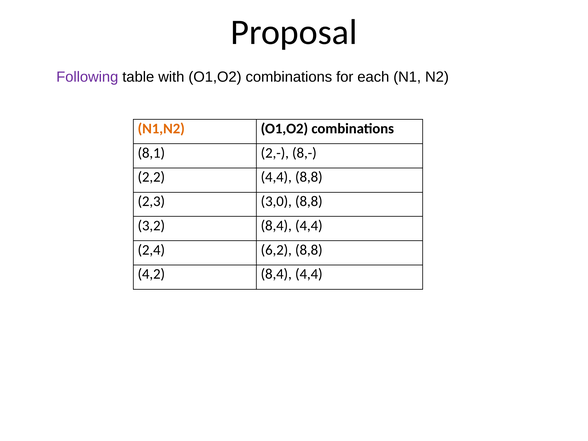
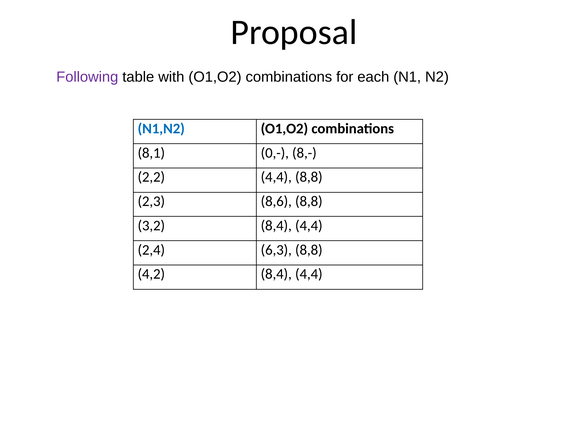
N1,N2 colour: orange -> blue
2,-: 2,- -> 0,-
3,0: 3,0 -> 8,6
6,2: 6,2 -> 6,3
